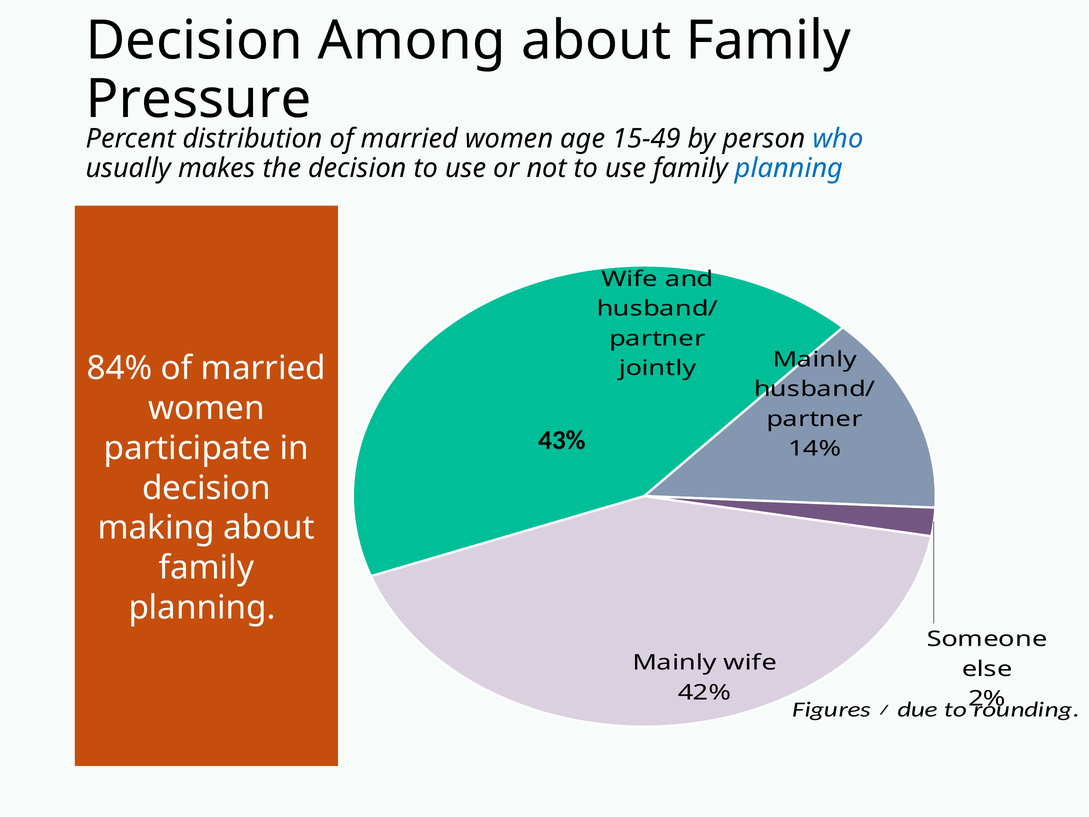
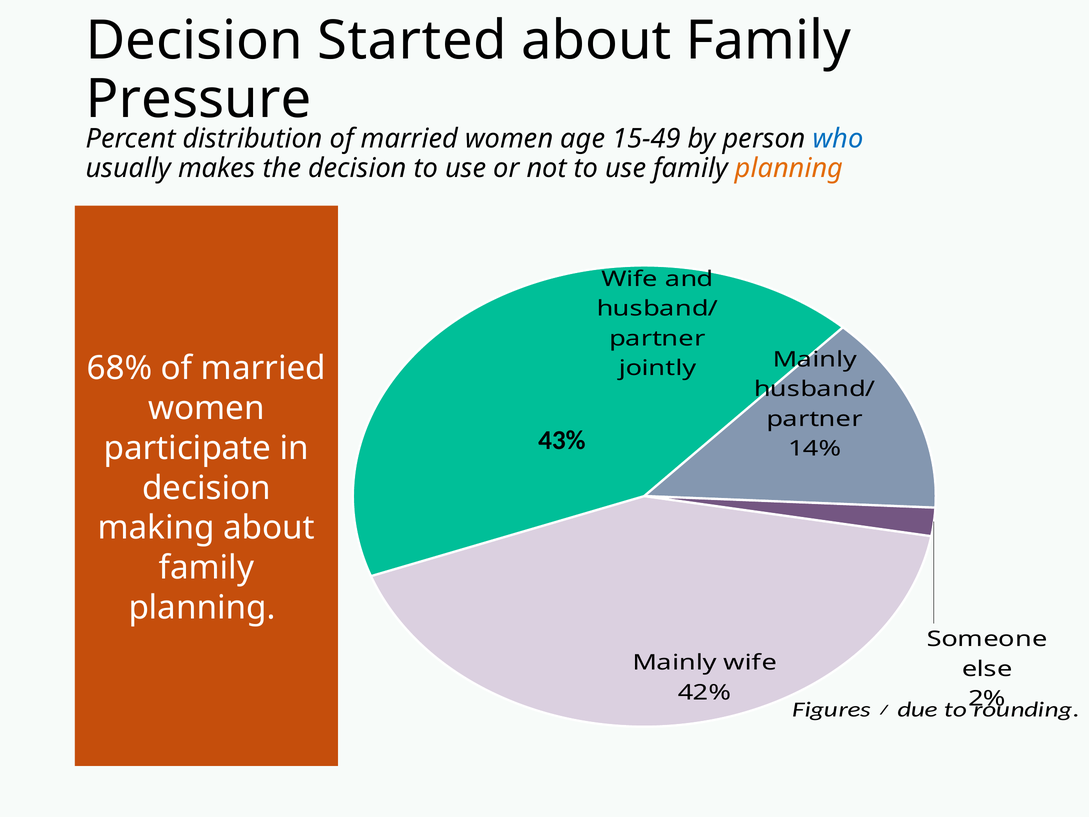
Among: Among -> Started
planning at (789, 168) colour: blue -> orange
84%: 84% -> 68%
